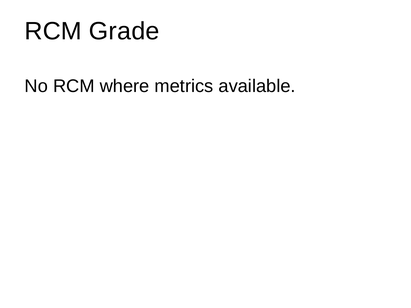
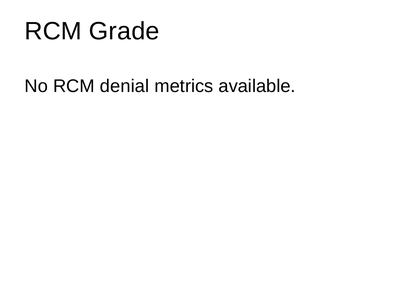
where: where -> denial
